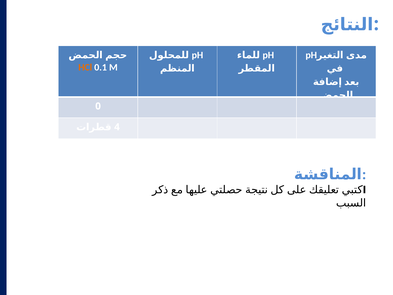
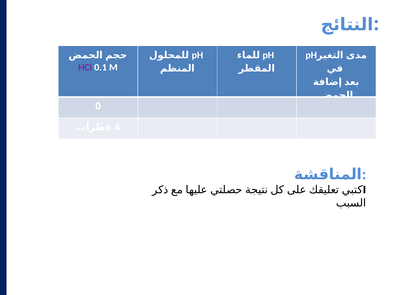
HCl colour: orange -> purple
